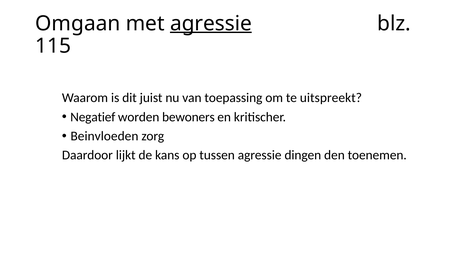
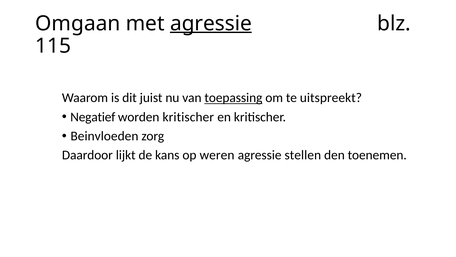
toepassing underline: none -> present
worden bewoners: bewoners -> kritischer
tussen: tussen -> weren
dingen: dingen -> stellen
